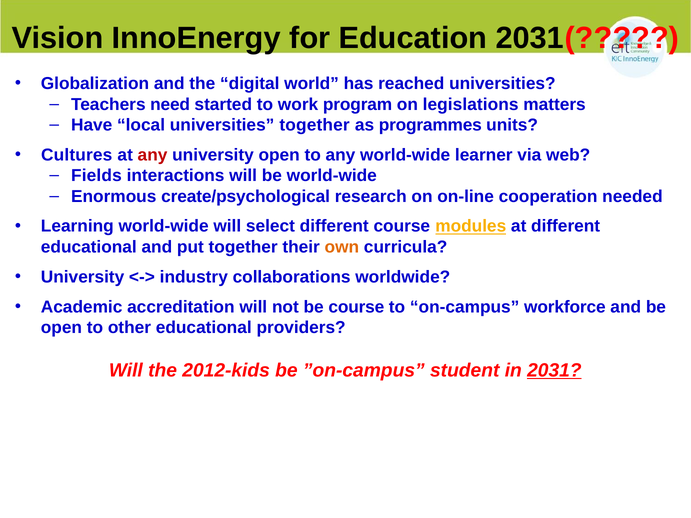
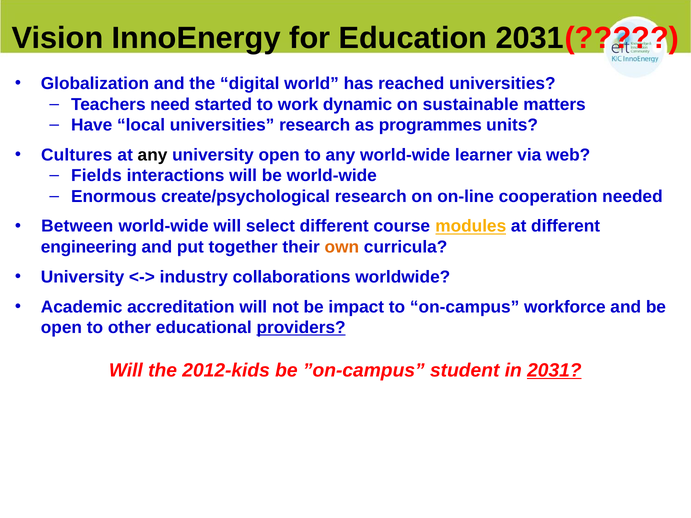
program: program -> dynamic
legislations: legislations -> sustainable
universities together: together -> research
any at (153, 155) colour: red -> black
Learning: Learning -> Between
educational at (89, 247): educational -> engineering
be course: course -> impact
providers underline: none -> present
